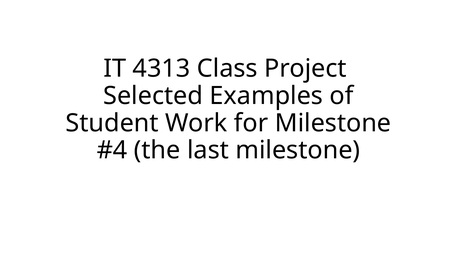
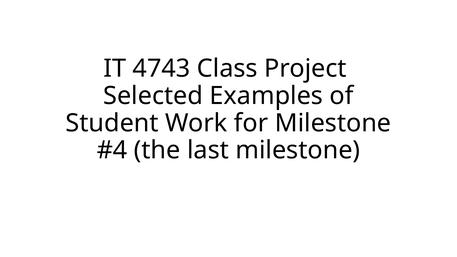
4313: 4313 -> 4743
